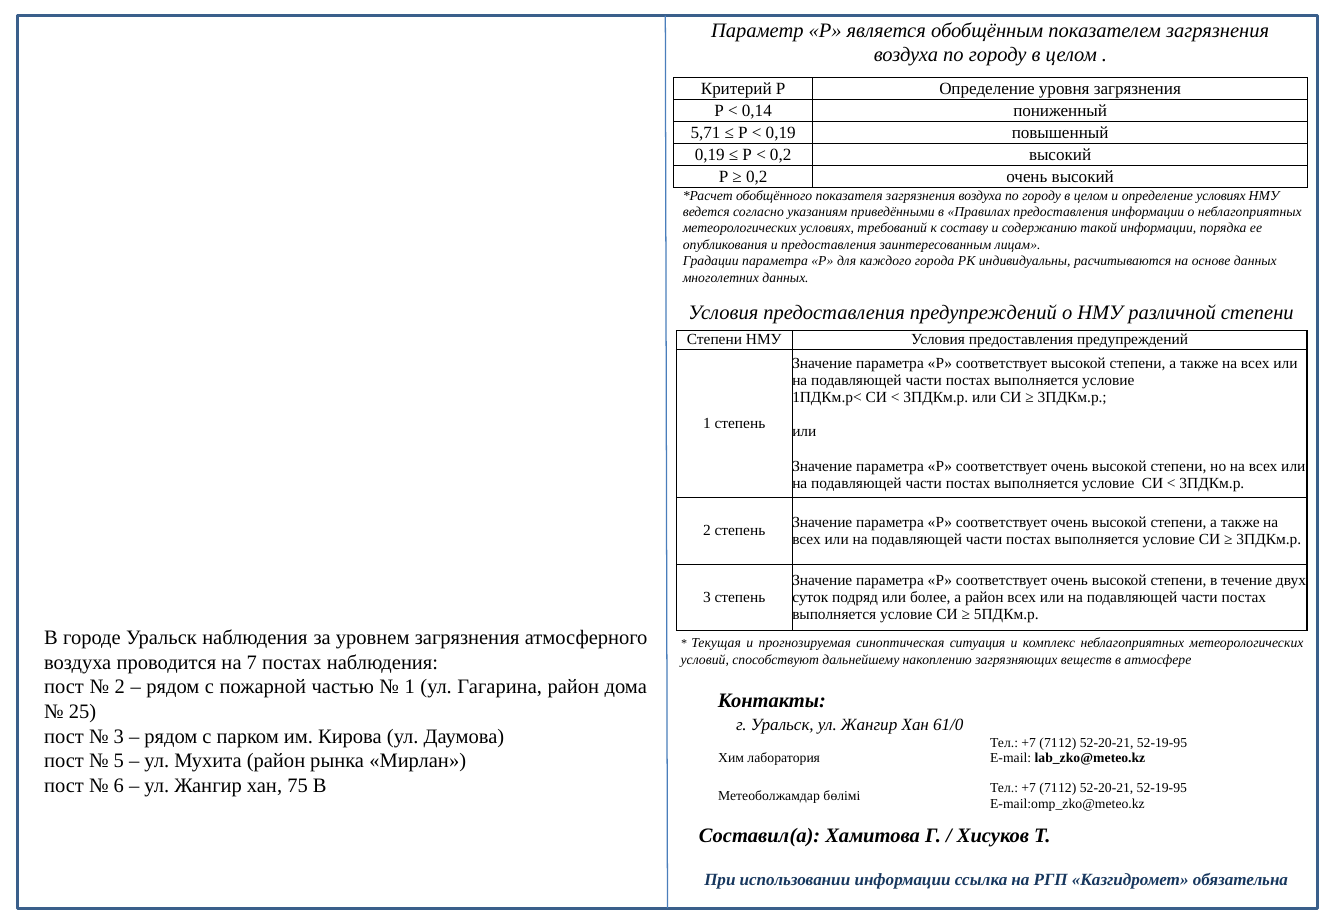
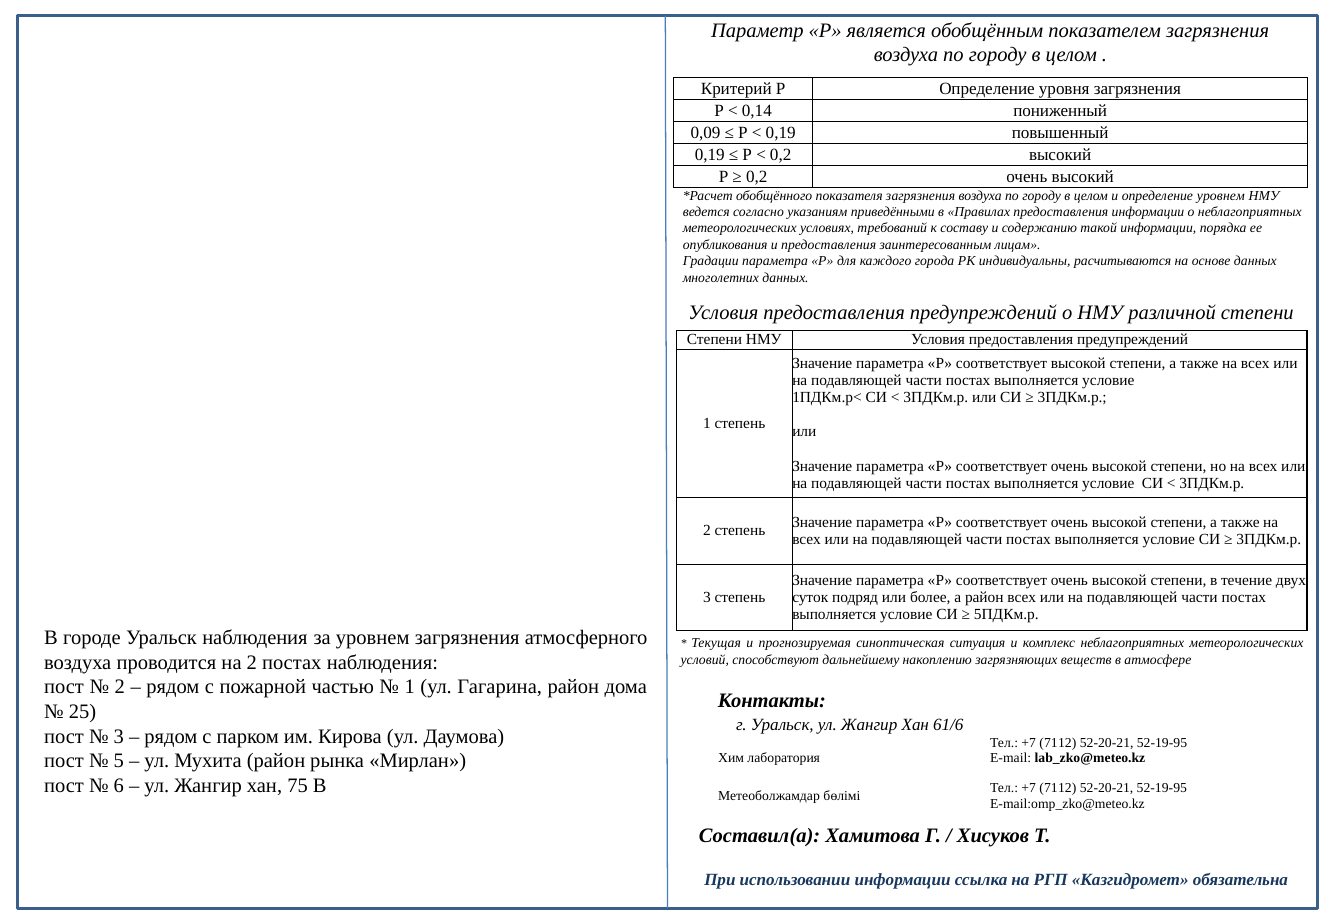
5,71: 5,71 -> 0,09
определение условиях: условиях -> уровнем
на 7: 7 -> 2
61/0: 61/0 -> 61/6
